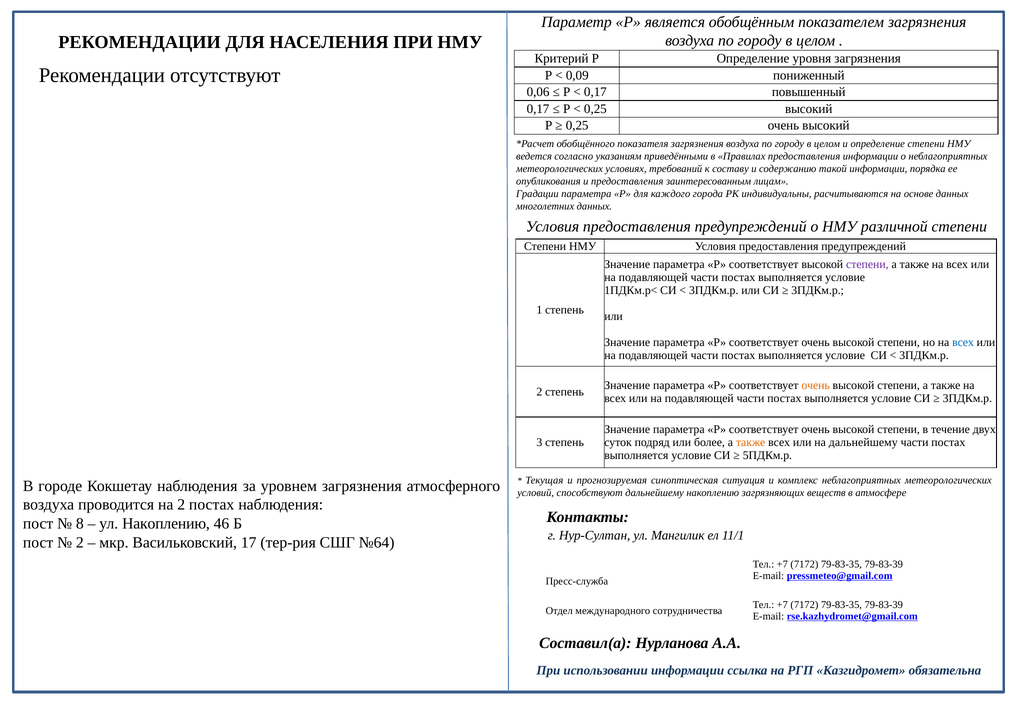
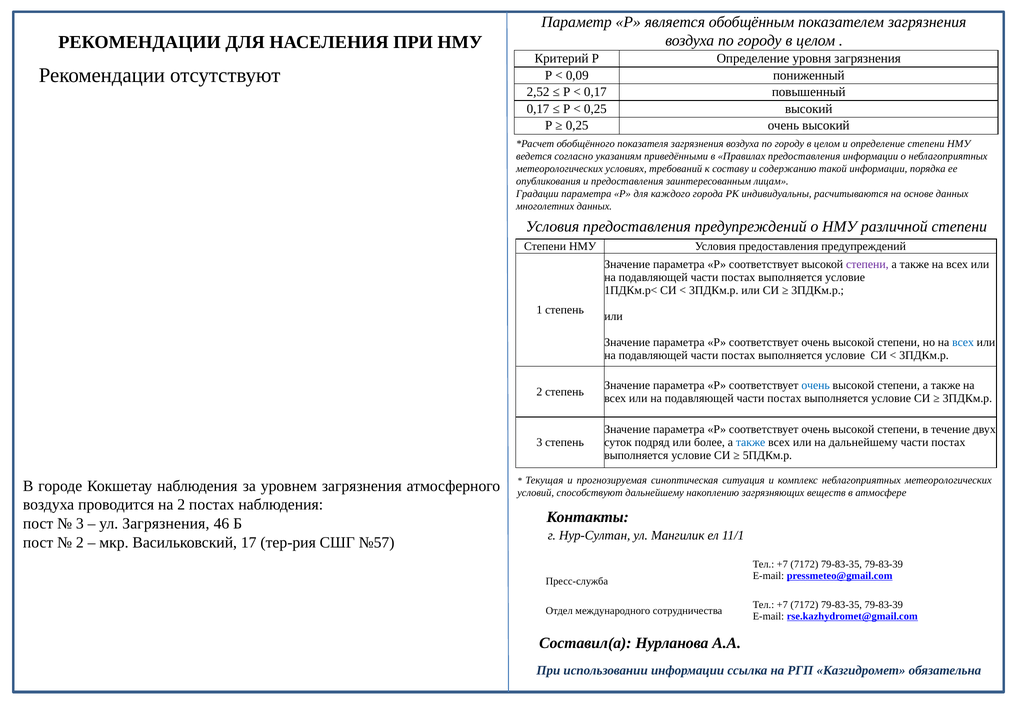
0,06: 0,06 -> 2,52
очень at (816, 385) colour: orange -> blue
также at (751, 443) colour: orange -> blue
8 at (80, 524): 8 -> 3
ул Накоплению: Накоплению -> Загрязнения
№64: №64 -> №57
